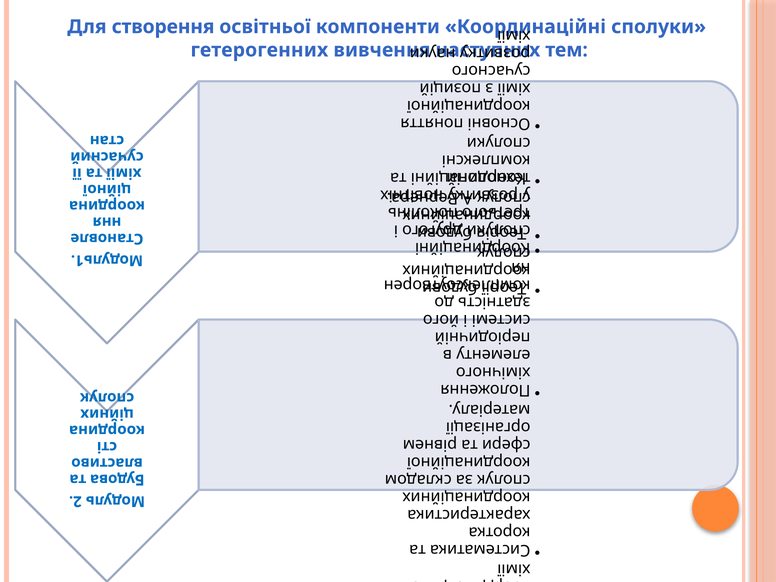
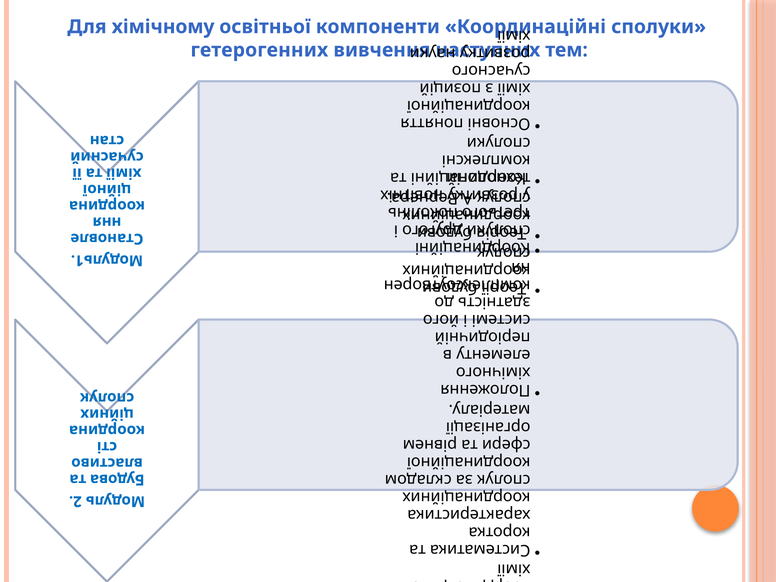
створення: створення -> хімічному
